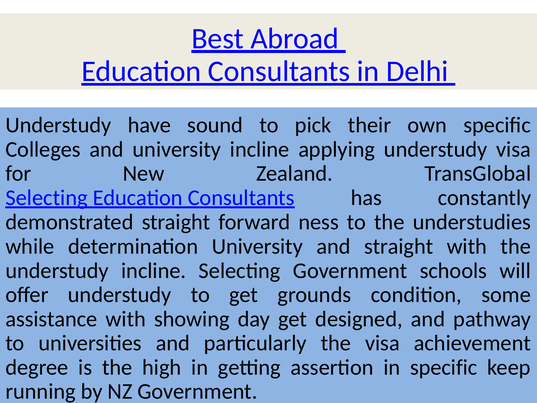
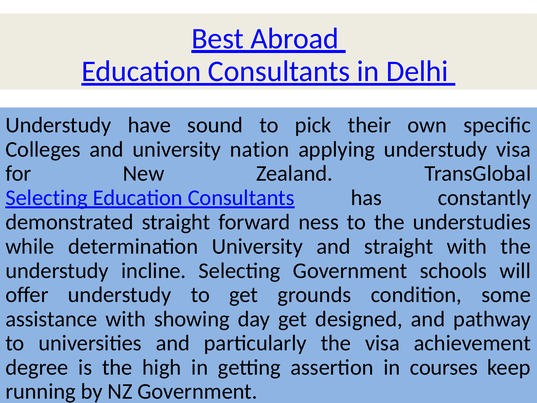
university incline: incline -> nation
in specific: specific -> courses
